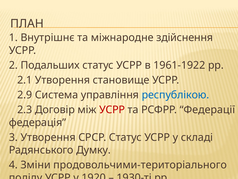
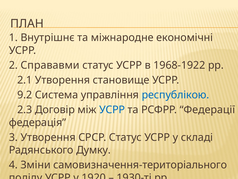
здійснення: здійснення -> економічні
Подальших: Подальших -> Справавми
1961-1922: 1961-1922 -> 1968-1922
2.9: 2.9 -> 9.2
УСРР at (112, 110) colour: red -> blue
продовольчими-територіального: продовольчими-територіального -> самовизначення-територіального
